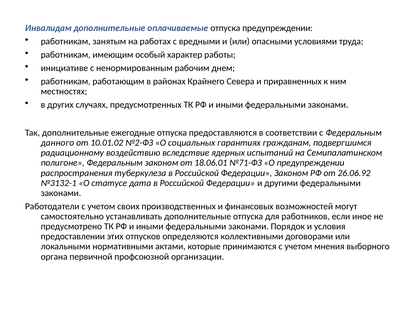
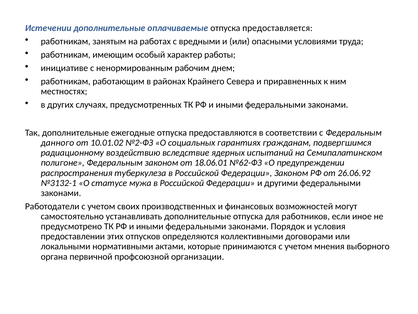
Инвалидам: Инвалидам -> Истечении
отпуска предупреждении: предупреждении -> предоставляется
№71-ФЗ: №71-ФЗ -> №62-ФЗ
дата: дата -> мужа
